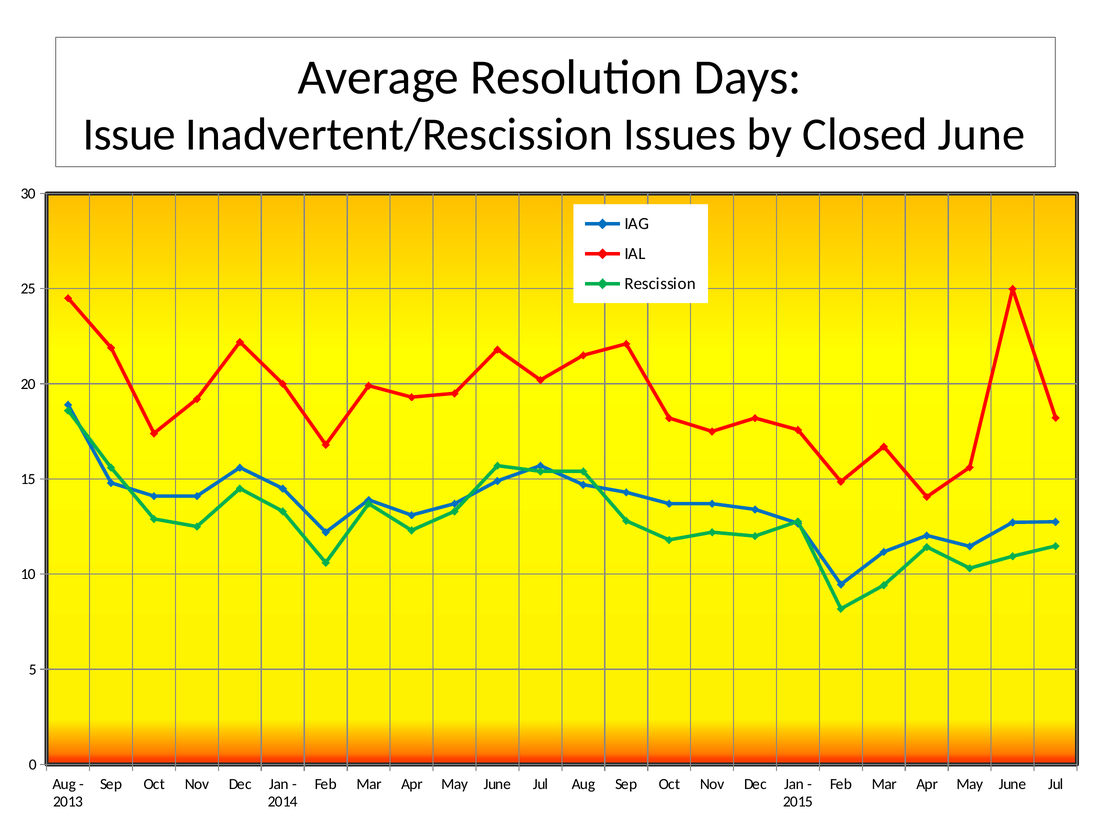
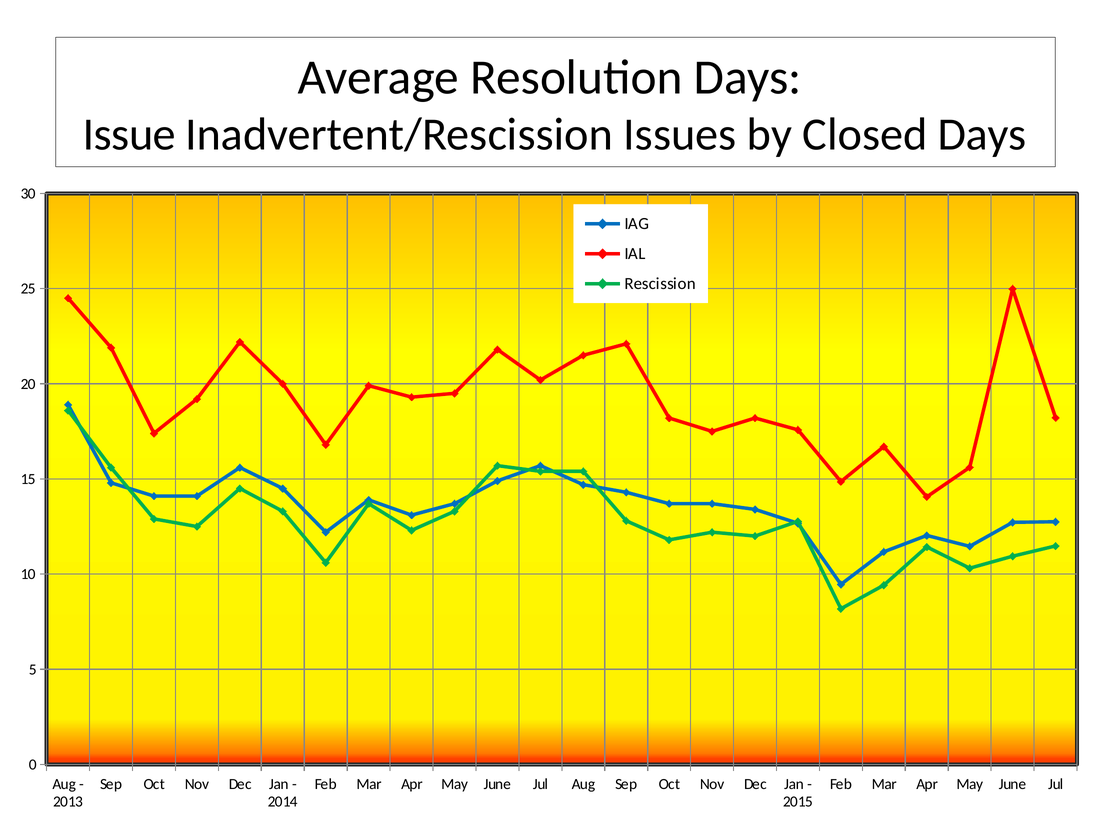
Closed June: June -> Days
